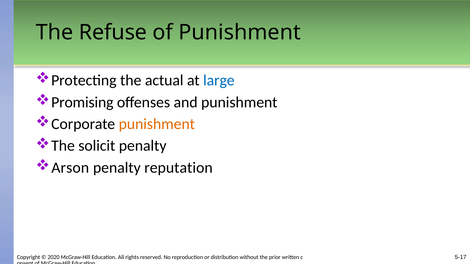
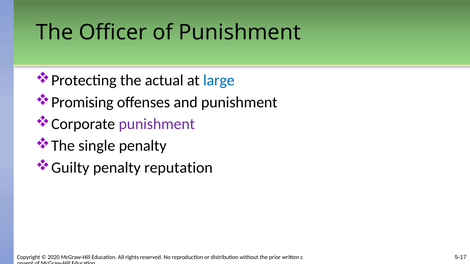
Refuse: Refuse -> Officer
punishment at (157, 124) colour: orange -> purple
solicit: solicit -> single
Arson: Arson -> Guilty
